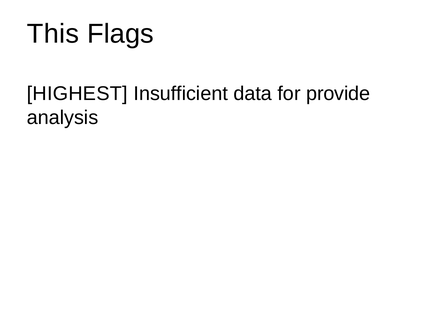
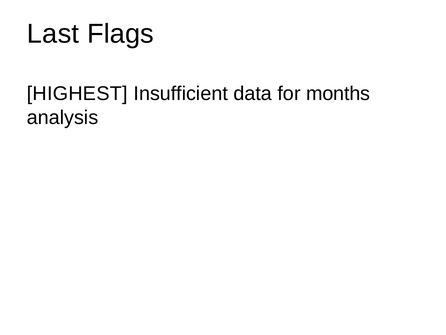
This: This -> Last
provide: provide -> months
